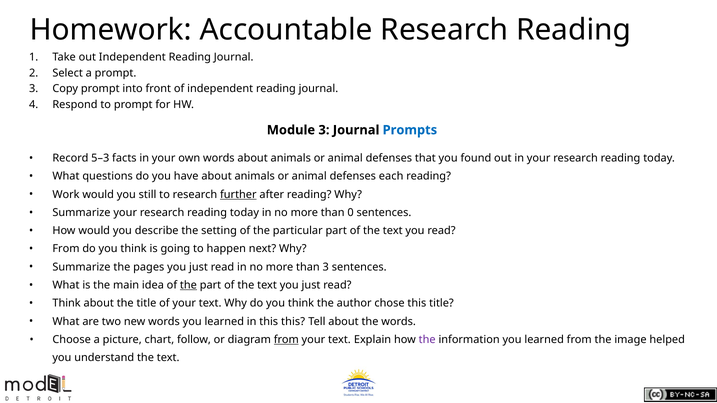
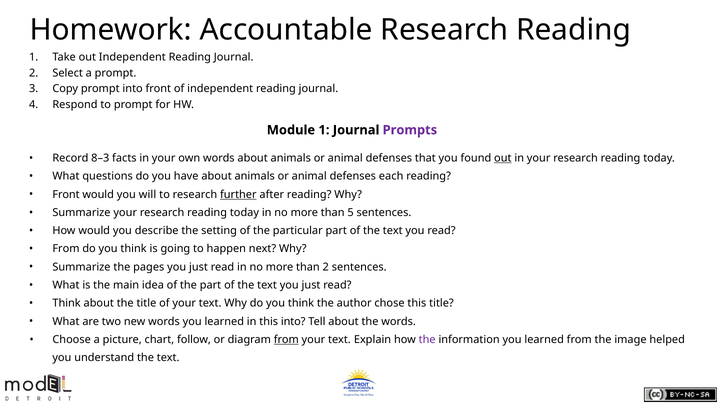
Module 3: 3 -> 1
Prompts colour: blue -> purple
5–3: 5–3 -> 8–3
out at (503, 158) underline: none -> present
Work at (66, 195): Work -> Front
still: still -> will
0: 0 -> 5
than 3: 3 -> 2
the at (188, 285) underline: present -> none
this this: this -> into
